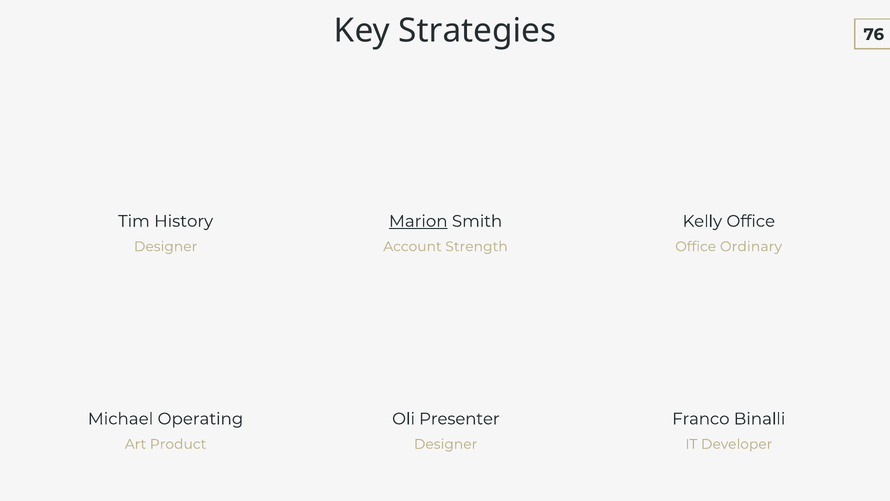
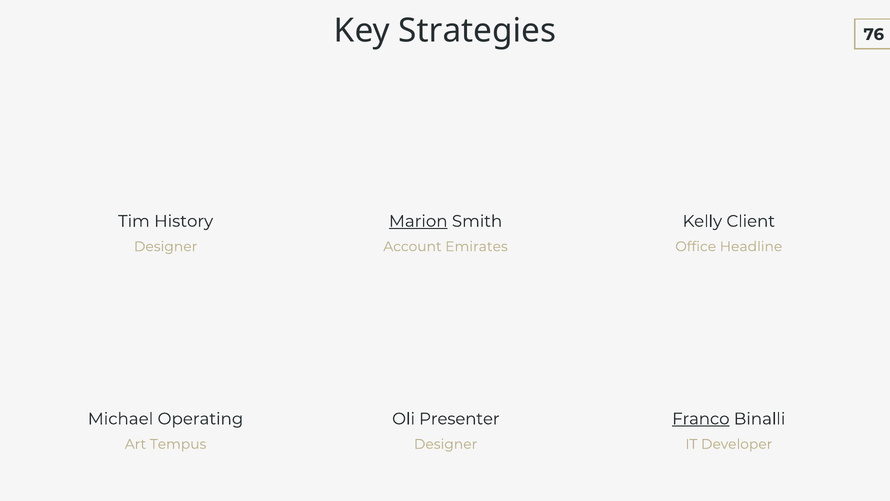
Kelly Office: Office -> Client
Strength: Strength -> Emirates
Ordinary: Ordinary -> Headline
Franco underline: none -> present
Product: Product -> Tempus
